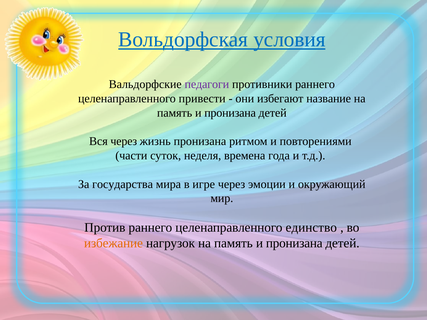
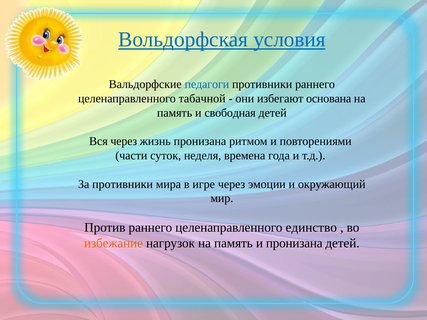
педагоги colour: purple -> blue
привести: привести -> табачной
название: название -> основана
пронизана at (230, 113): пронизана -> свободная
За государства: государства -> противники
